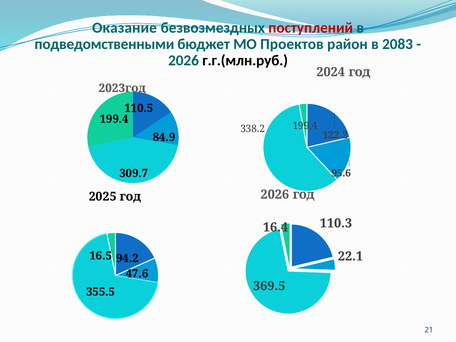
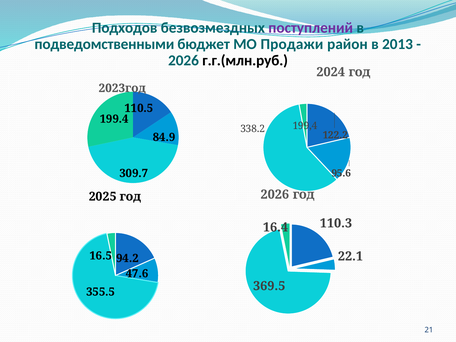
Оказание: Оказание -> Подходов
поступлений colour: red -> purple
Проектов: Проектов -> Продажи
2083: 2083 -> 2013
